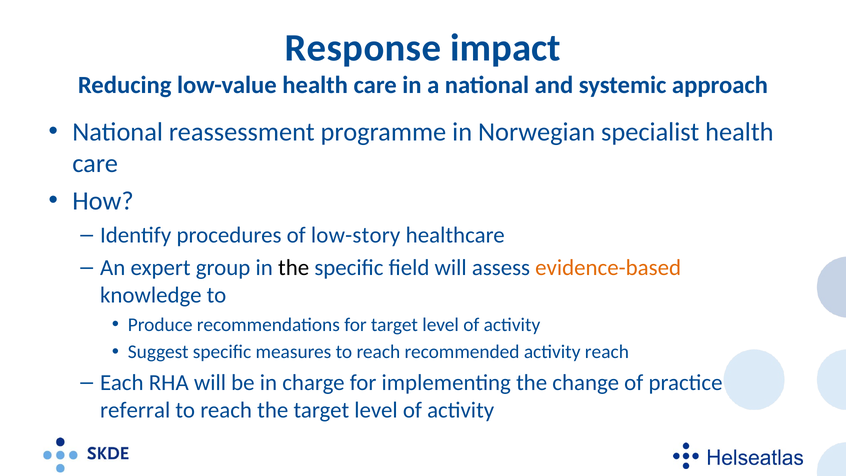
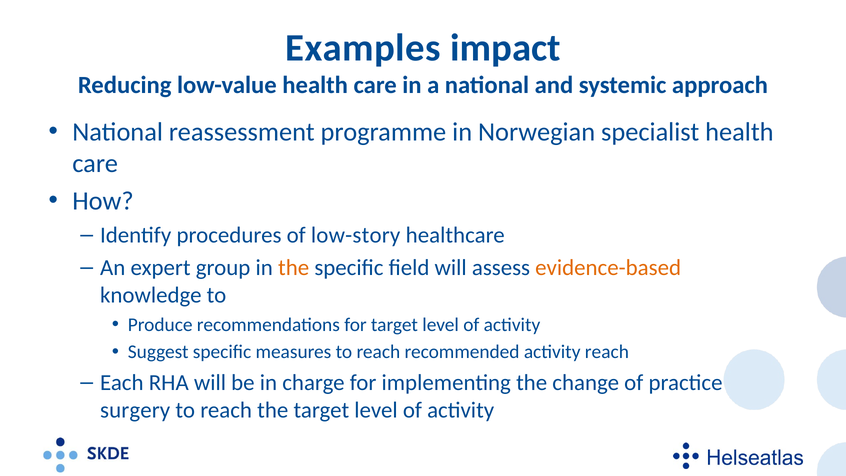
Response: Response -> Examples
the at (294, 268) colour: black -> orange
referral: referral -> surgery
